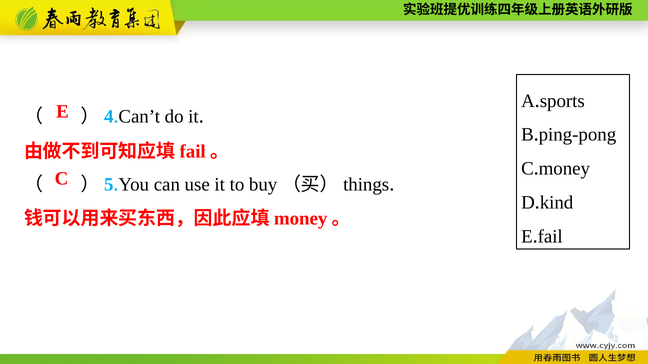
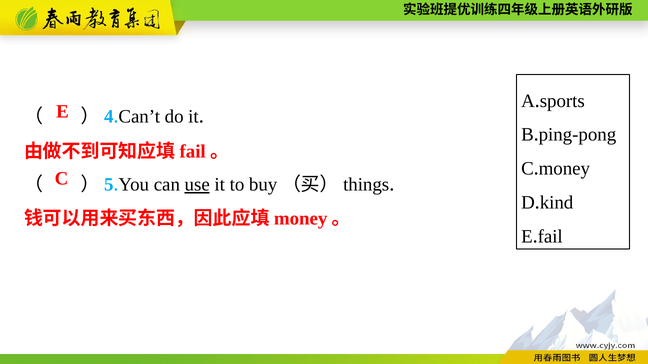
use underline: none -> present
